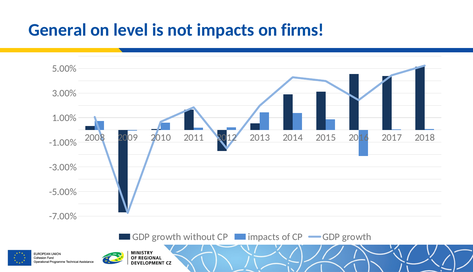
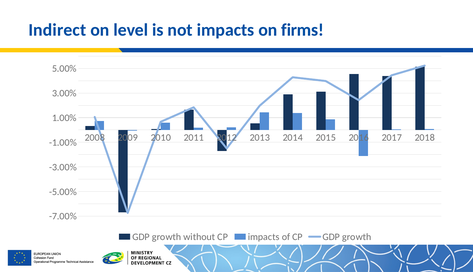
General: General -> Indirect
